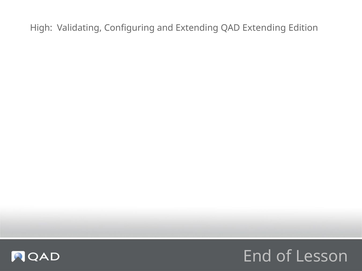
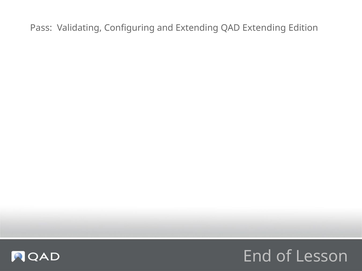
High: High -> Pass
